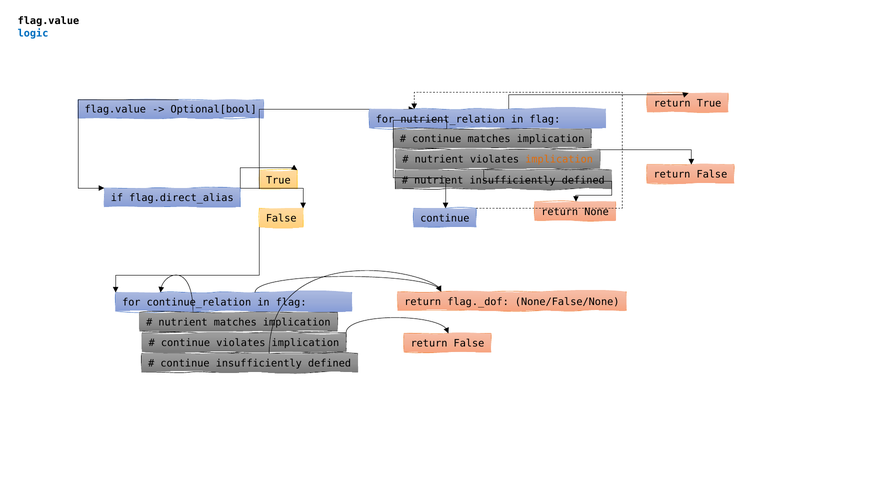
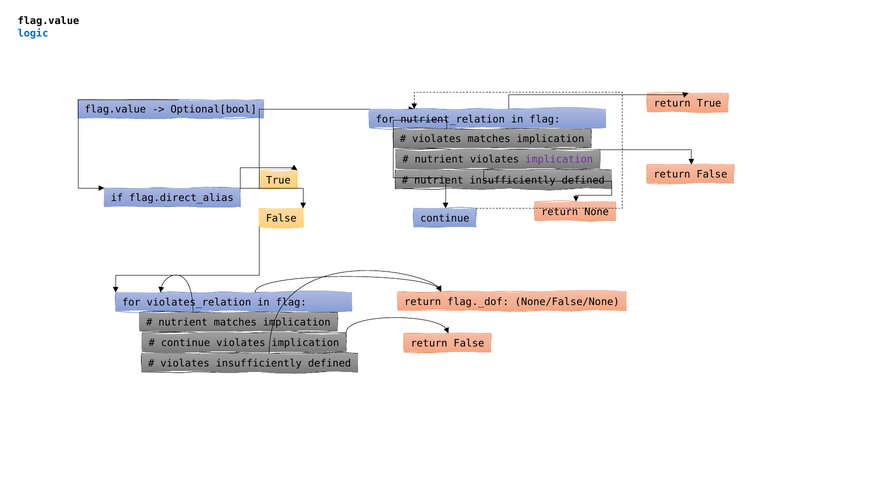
continue at (437, 139): continue -> violates
implication at (559, 160) colour: orange -> purple
continue_relation: continue_relation -> violates_relation
continue at (185, 364): continue -> violates
